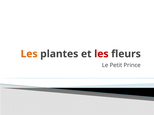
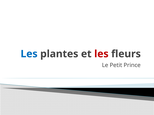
Les at (29, 54) colour: orange -> blue
